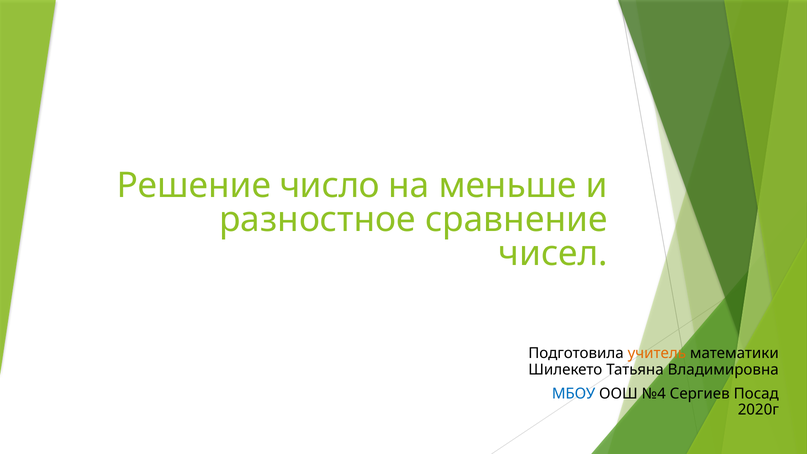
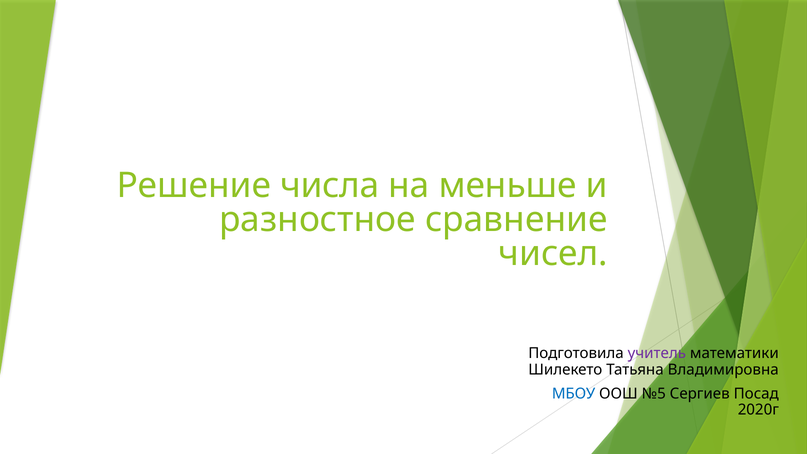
число: число -> числа
учитель colour: orange -> purple
№4: №4 -> №5
